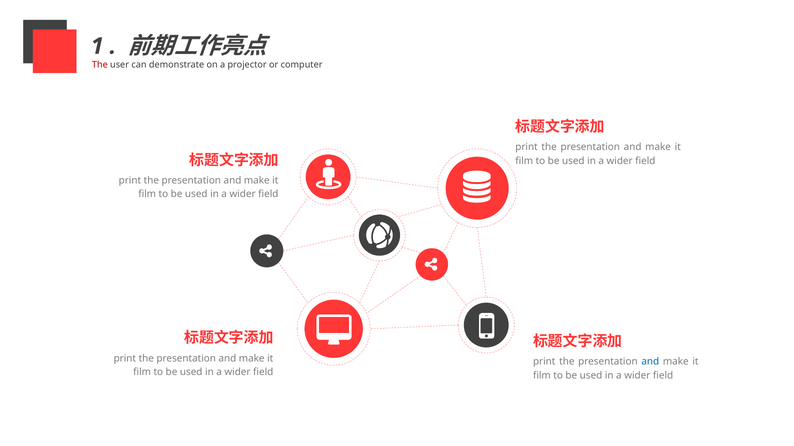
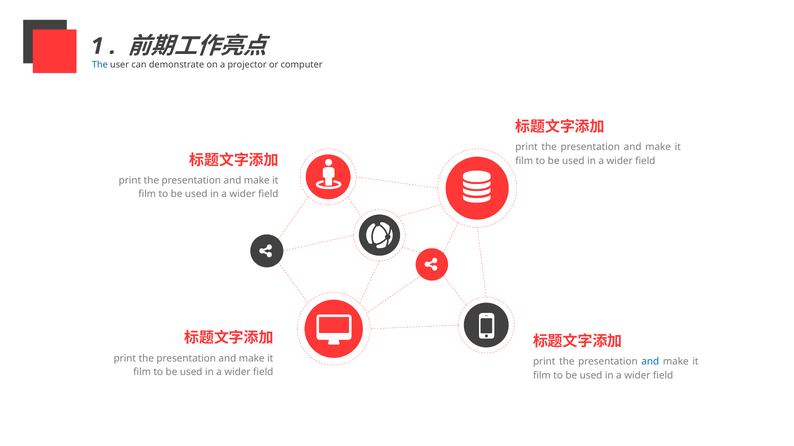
The at (100, 65) colour: red -> blue
